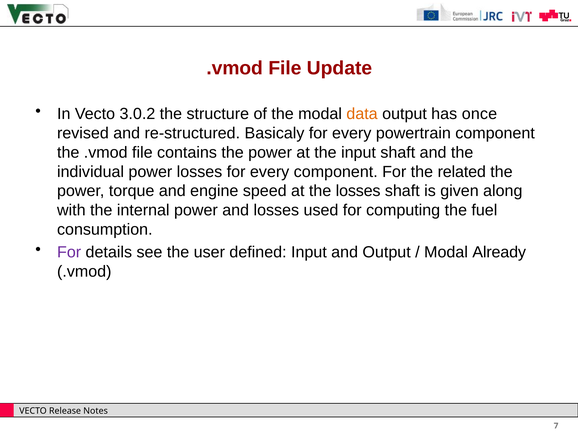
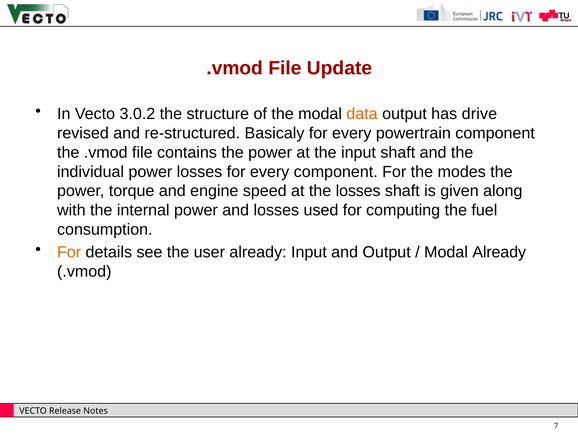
once: once -> drive
related: related -> modes
For at (69, 252) colour: purple -> orange
user defined: defined -> already
